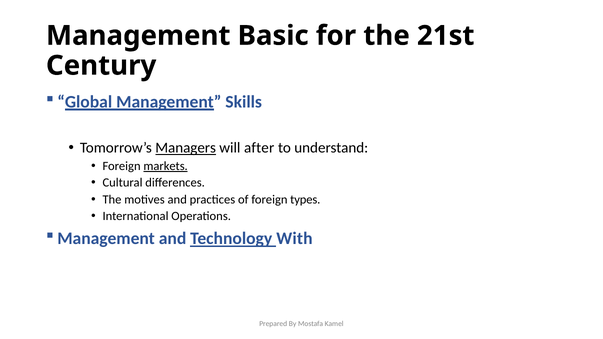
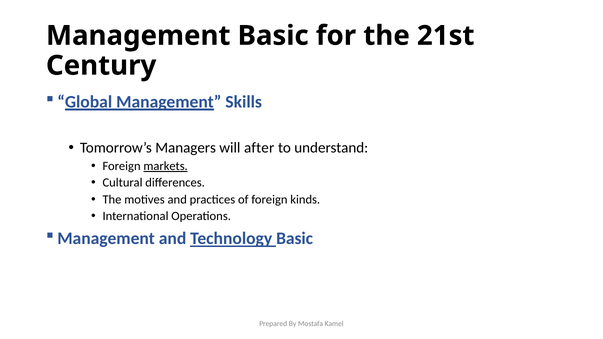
Managers underline: present -> none
types: types -> kinds
Technology With: With -> Basic
